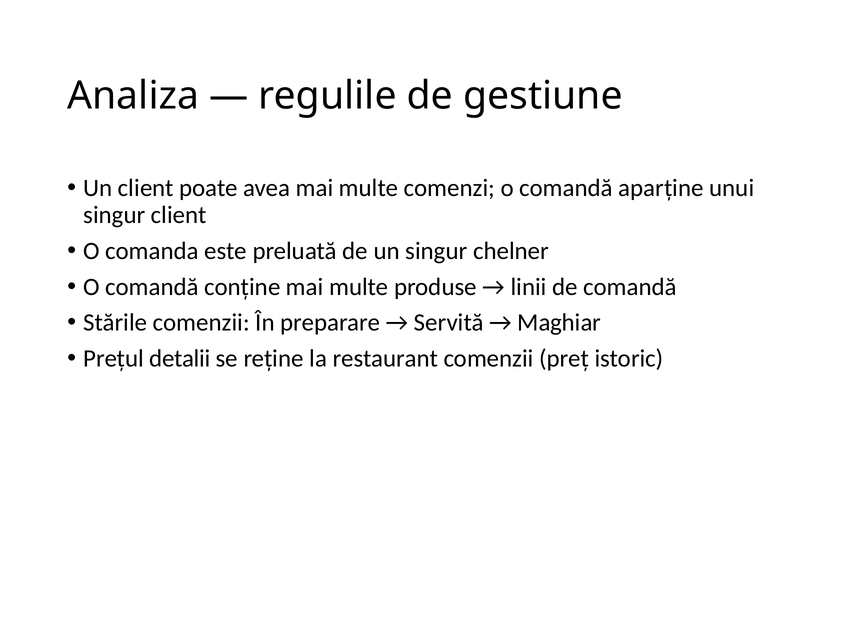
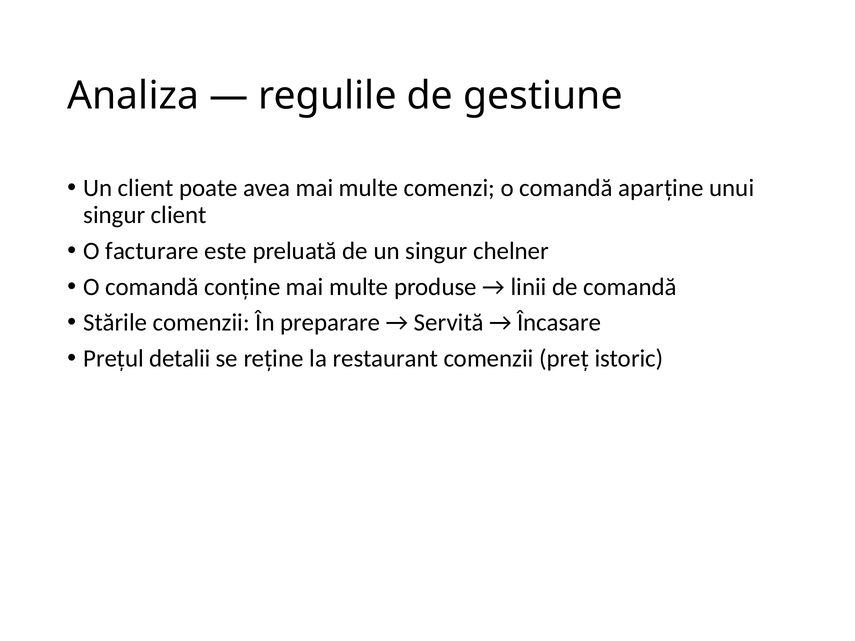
comanda: comanda -> facturare
Maghiar: Maghiar -> Încasare
